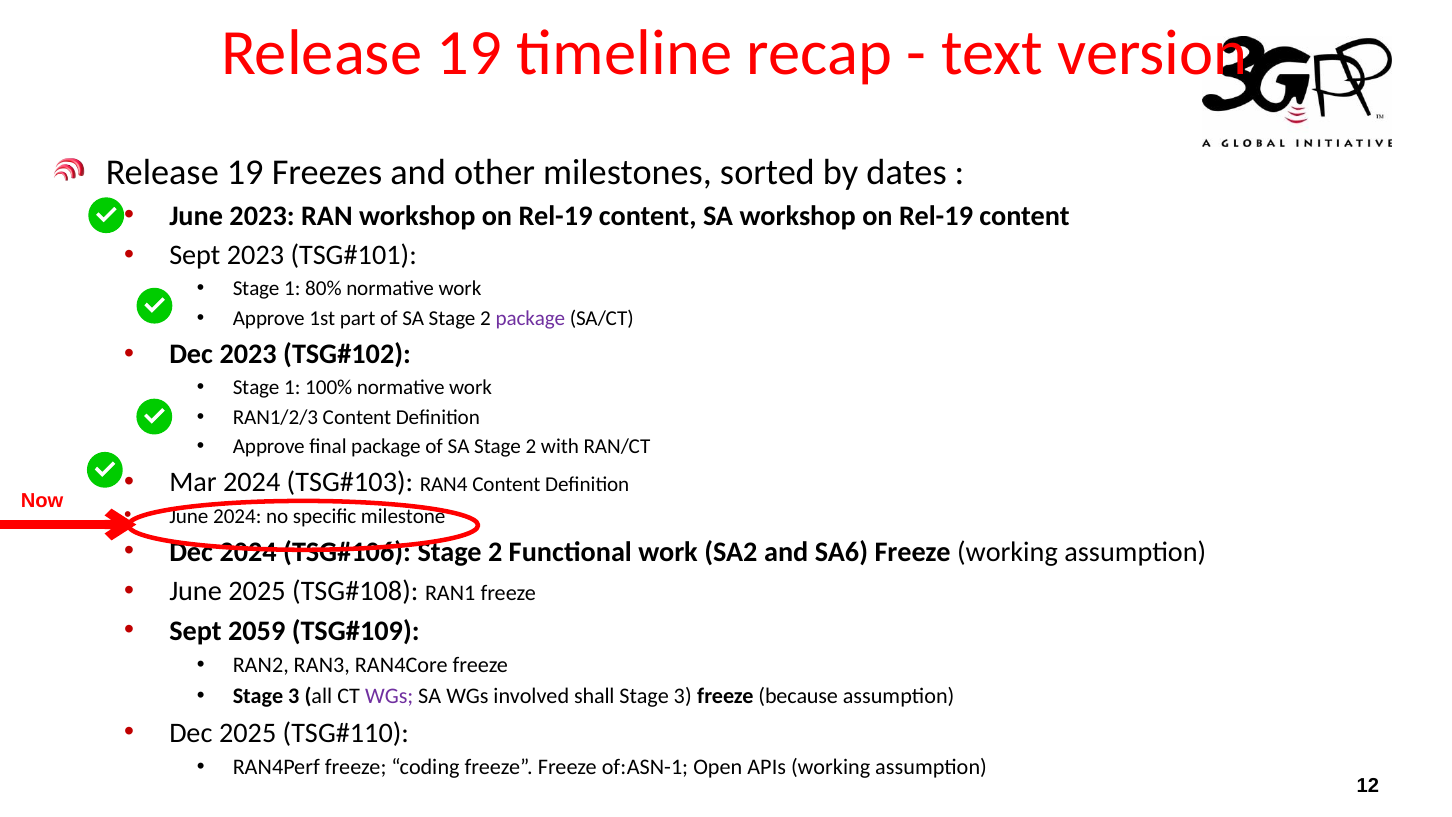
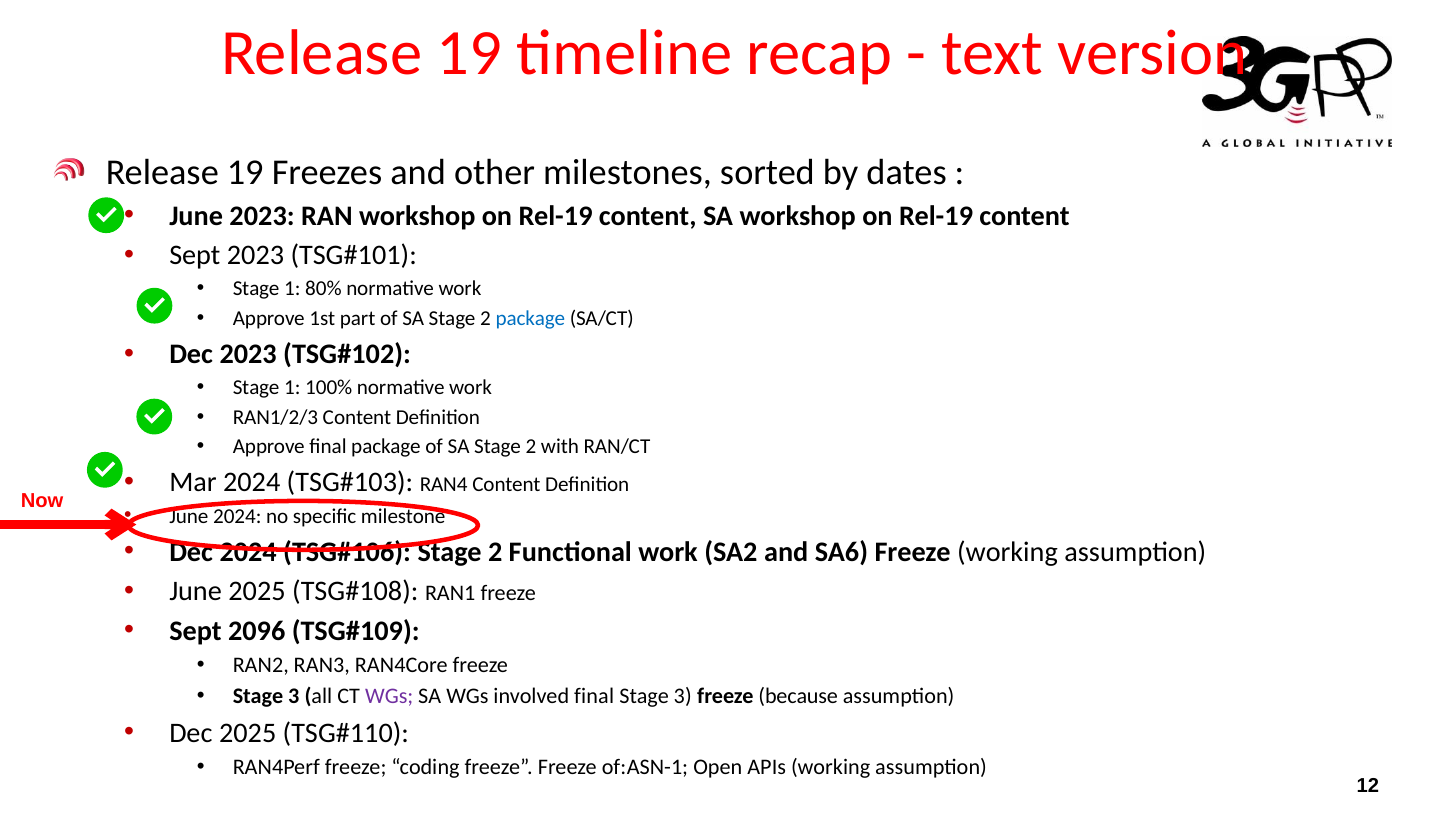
package at (530, 318) colour: purple -> blue
2059: 2059 -> 2096
involved shall: shall -> final
